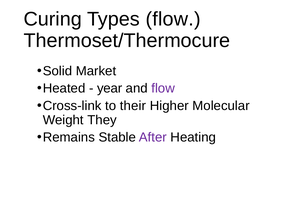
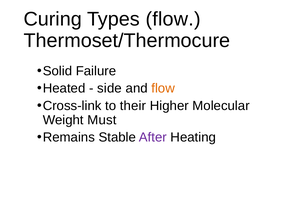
Market: Market -> Failure
year: year -> side
flow at (163, 89) colour: purple -> orange
They: They -> Must
